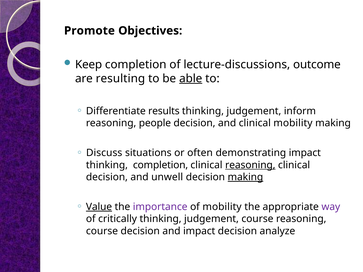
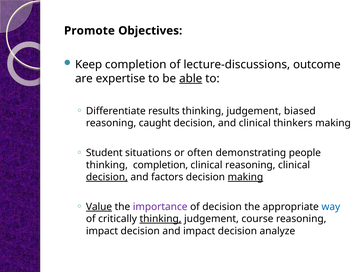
resulting: resulting -> expertise
inform: inform -> biased
people: people -> caught
clinical mobility: mobility -> thinkers
Discuss: Discuss -> Student
demonstrating impact: impact -> people
reasoning at (250, 165) underline: present -> none
decision at (107, 177) underline: none -> present
unwell: unwell -> factors
of mobility: mobility -> decision
way colour: purple -> blue
thinking at (161, 219) underline: none -> present
course at (102, 231): course -> impact
